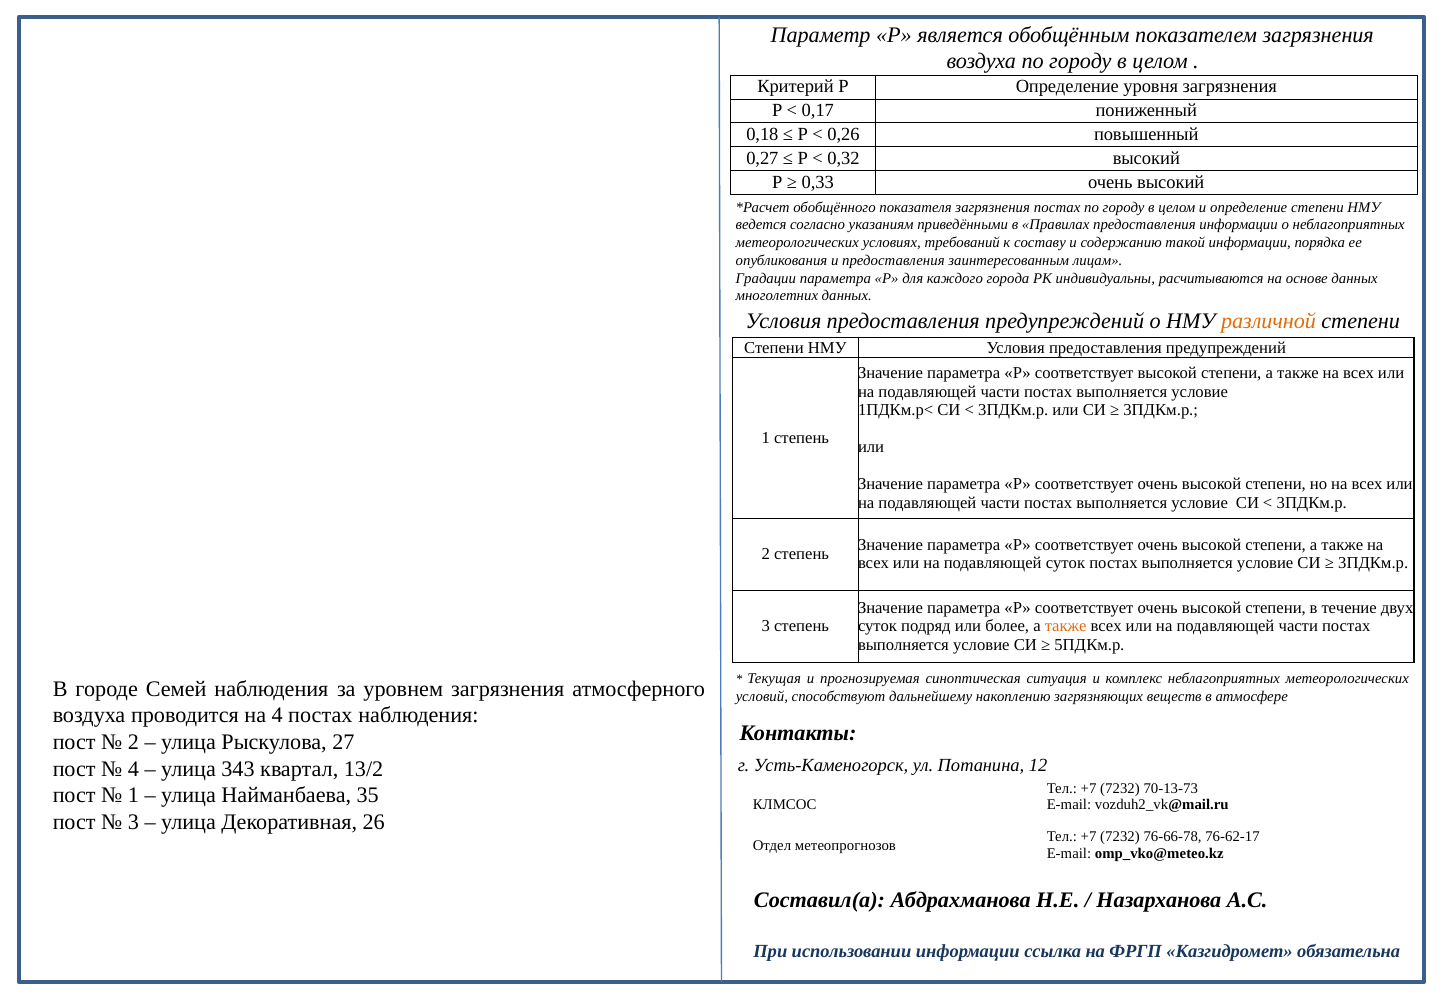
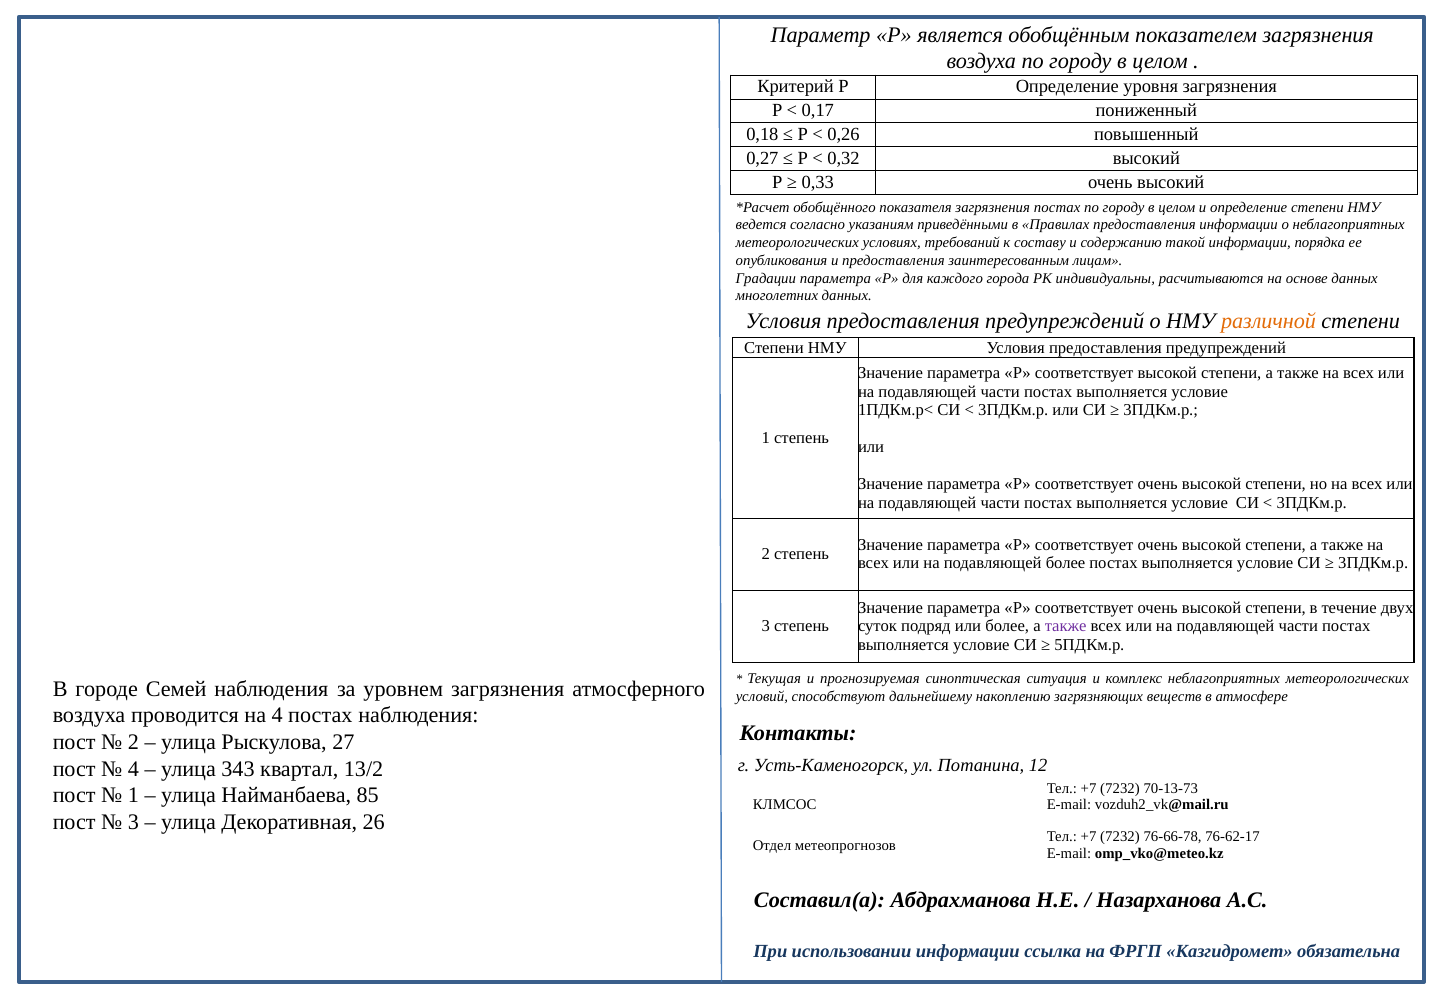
подавляющей суток: суток -> более
также at (1066, 626) colour: orange -> purple
35: 35 -> 85
